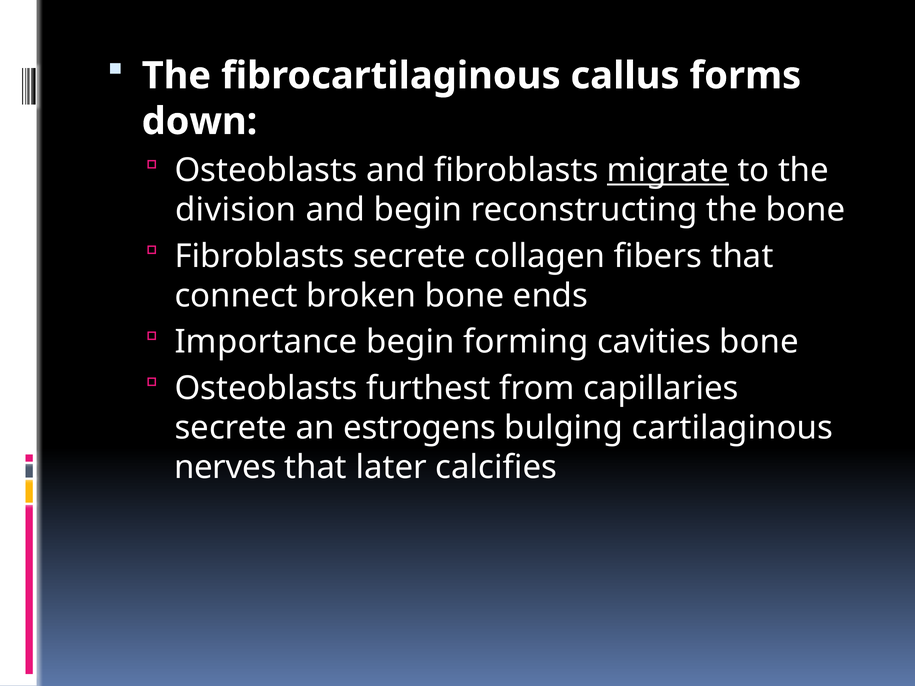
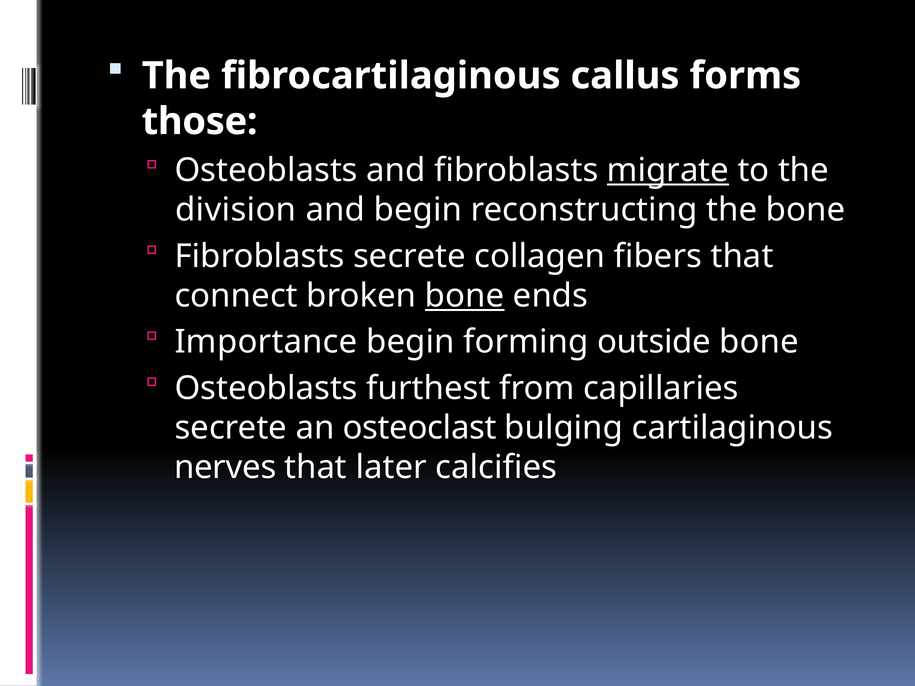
down: down -> those
bone at (465, 296) underline: none -> present
cavities: cavities -> outside
estrogens: estrogens -> osteoclast
